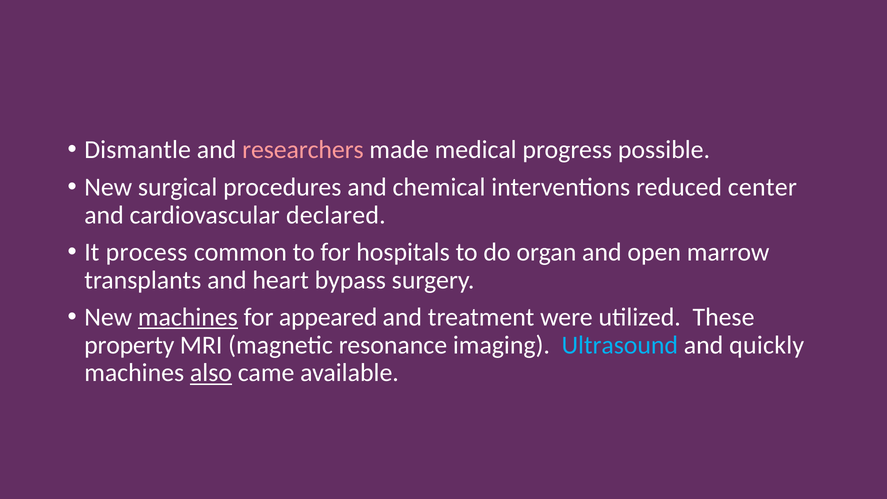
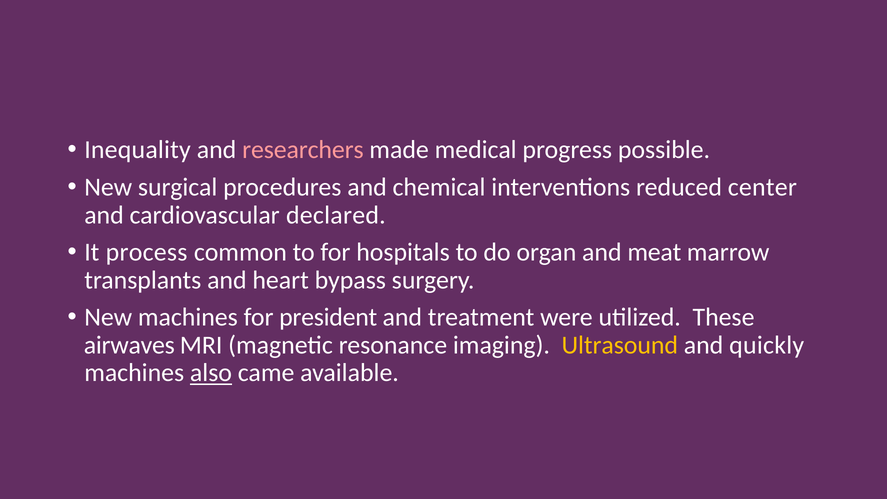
Dismantle: Dismantle -> Inequality
open: open -> meat
machines at (188, 317) underline: present -> none
appeared: appeared -> president
property: property -> airwaves
Ultrasound colour: light blue -> yellow
